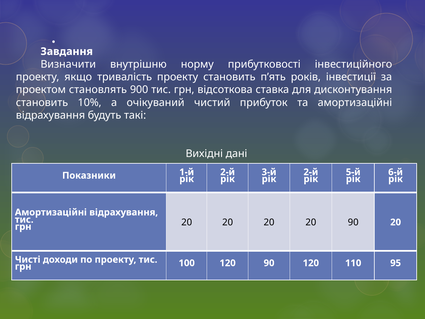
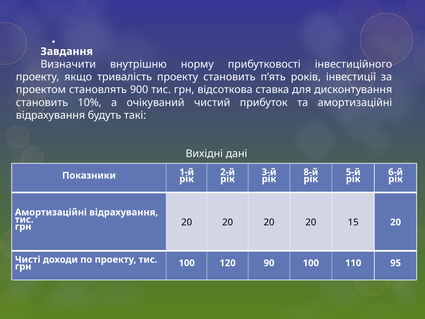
2-й at (311, 172): 2-й -> 8-й
20 90: 90 -> 15
90 120: 120 -> 100
